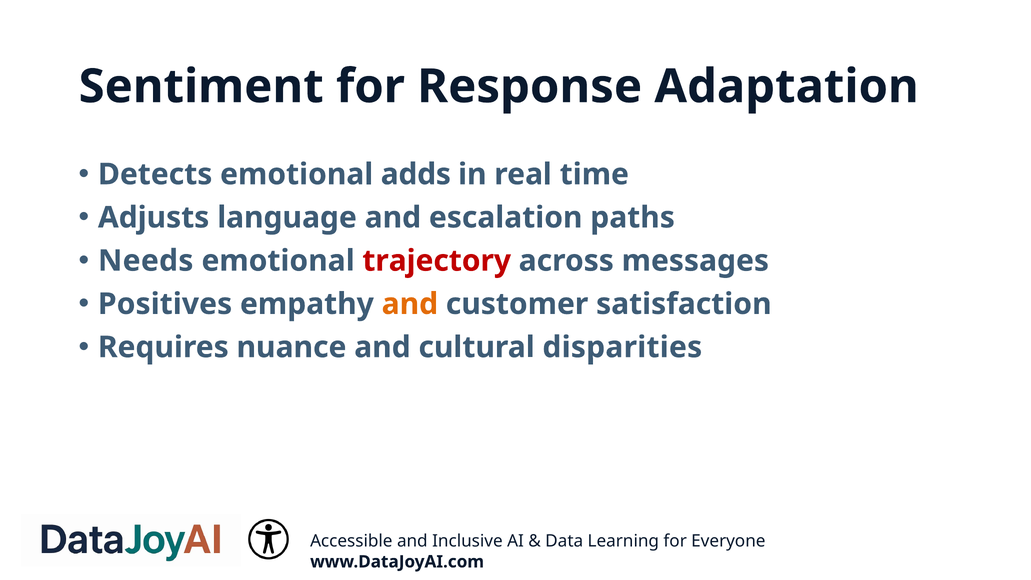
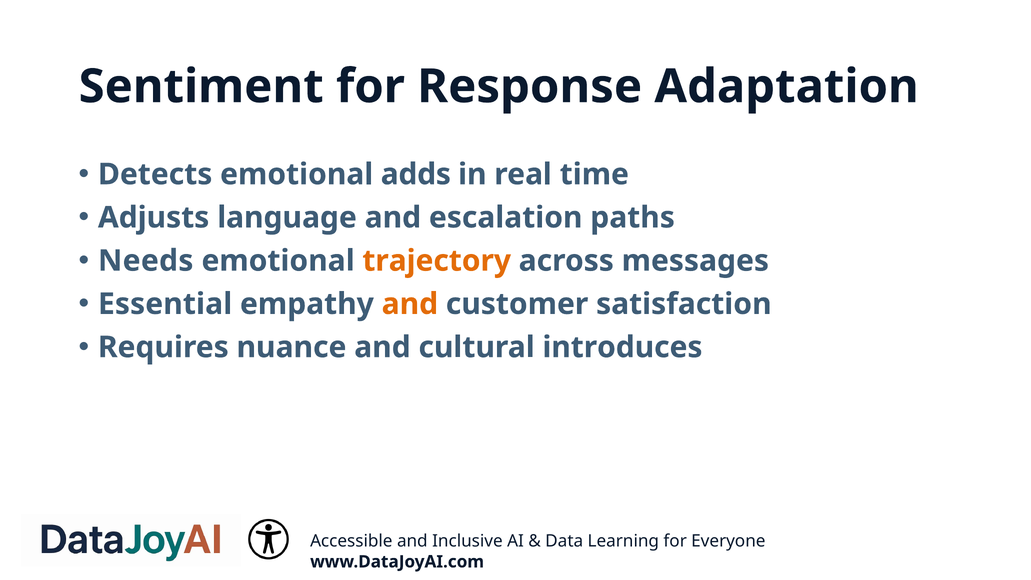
trajectory colour: red -> orange
Positives: Positives -> Essential
disparities: disparities -> introduces
